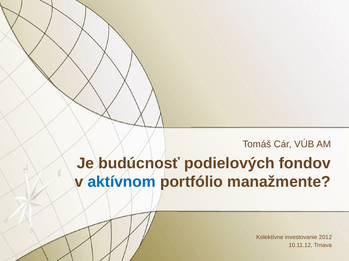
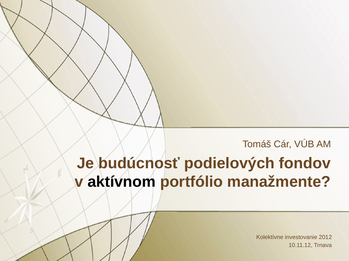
aktívnom colour: blue -> black
